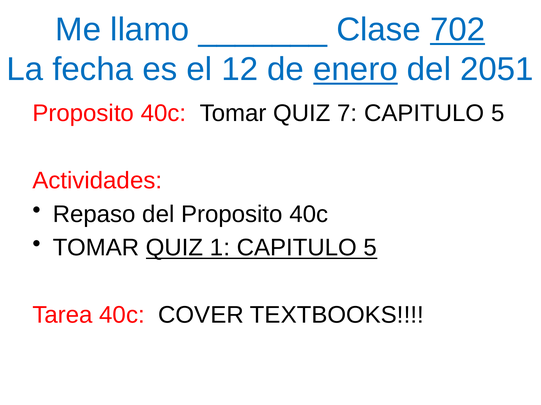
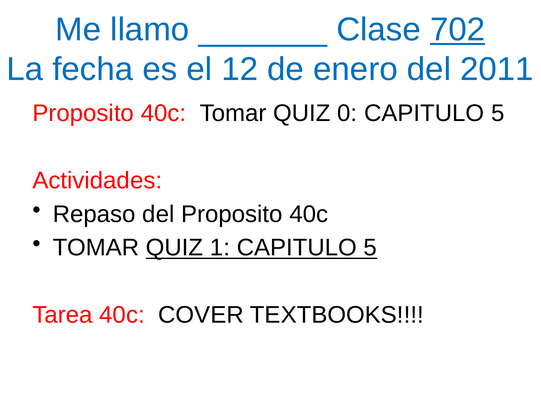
enero underline: present -> none
2051: 2051 -> 2011
7: 7 -> 0
